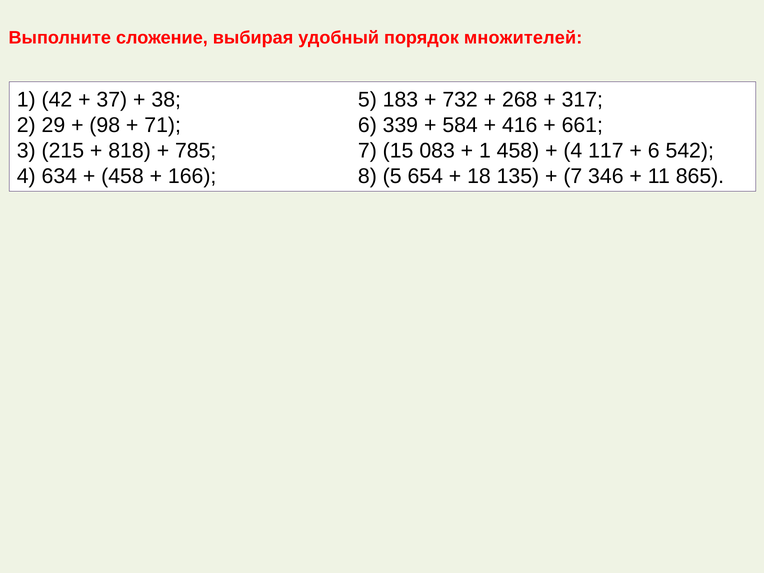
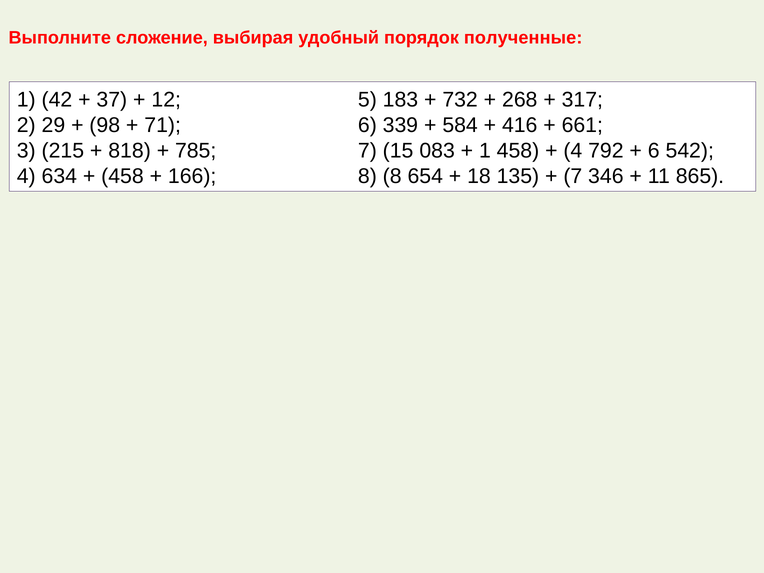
множителей: множителей -> полученные
38: 38 -> 12
117: 117 -> 792
8 5: 5 -> 8
